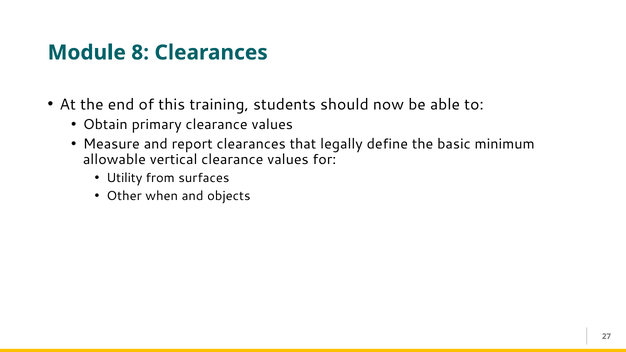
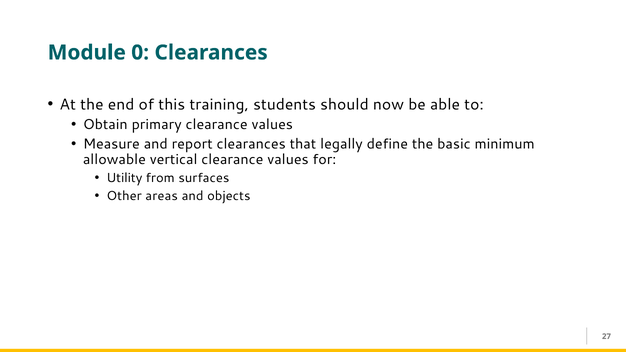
8: 8 -> 0
when: when -> areas
